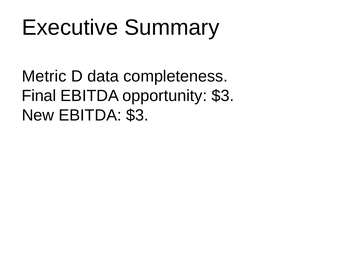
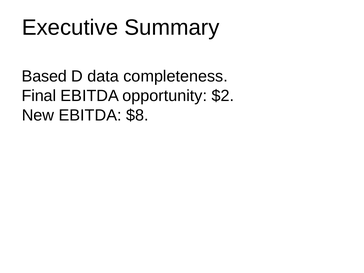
Metric: Metric -> Based
opportunity $3: $3 -> $2
EBITDA $3: $3 -> $8
